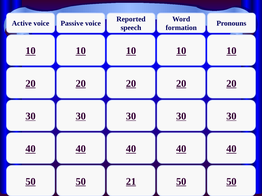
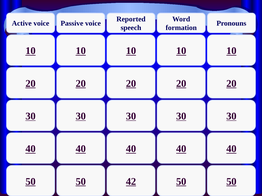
21: 21 -> 42
